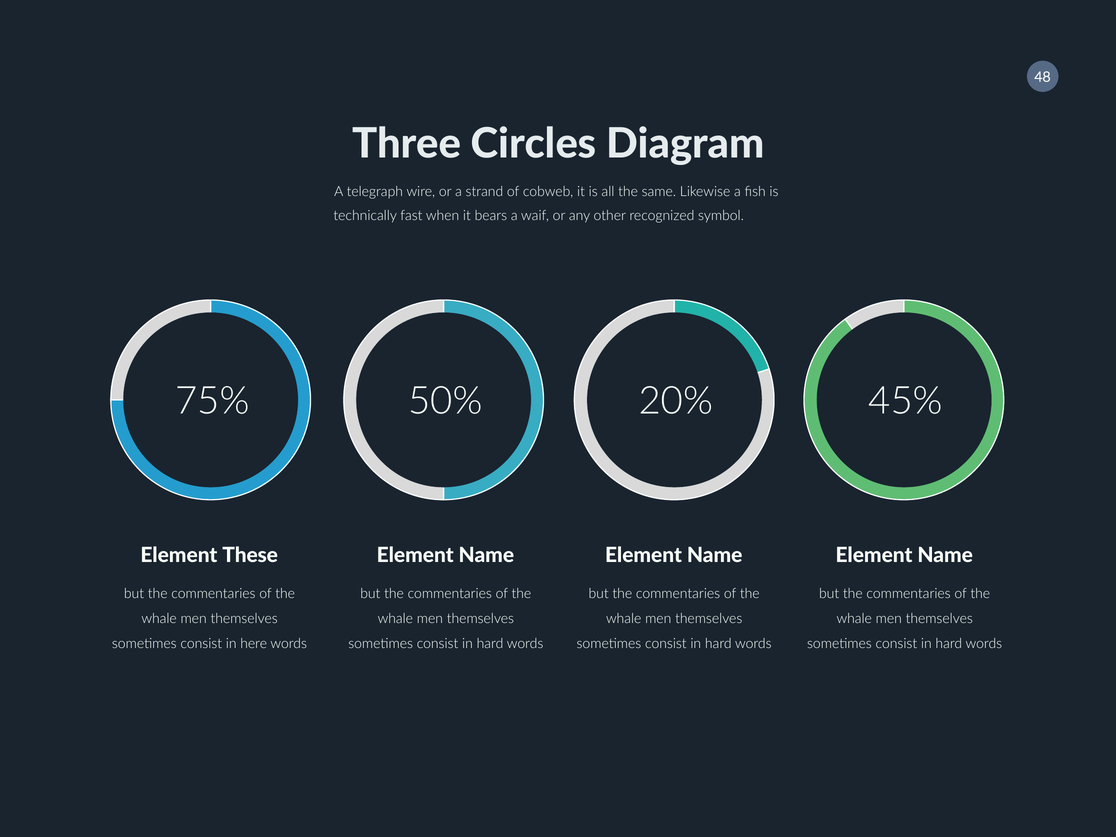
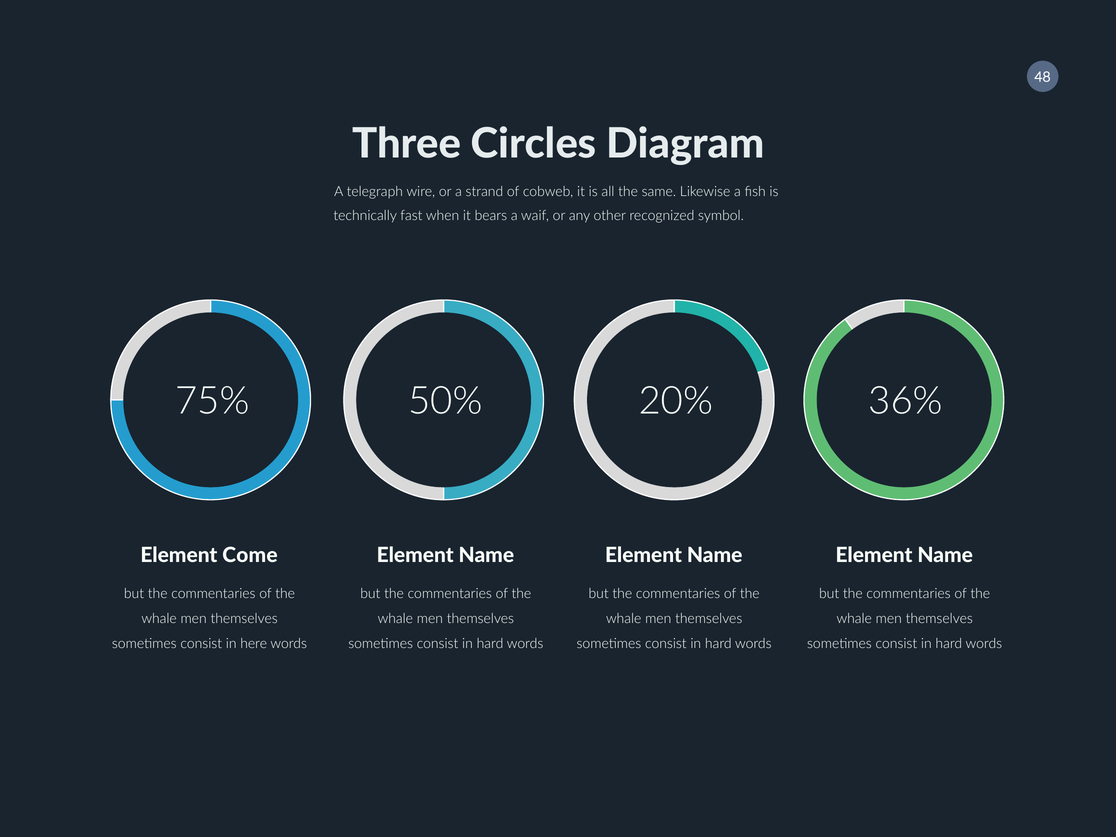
45%: 45% -> 36%
These: These -> Come
